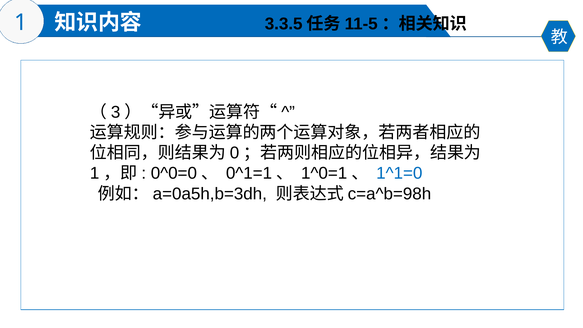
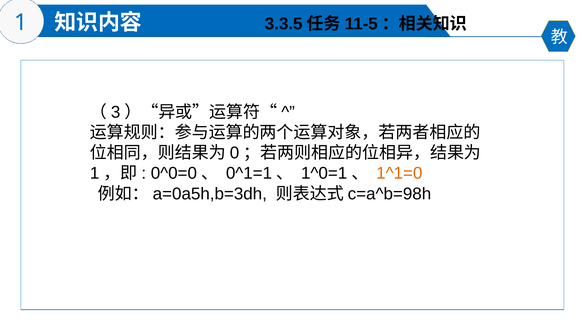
1^1=0 colour: blue -> orange
